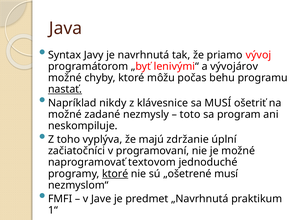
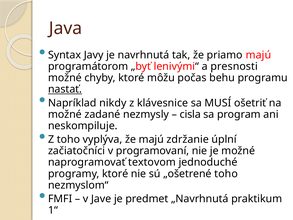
priamo vývoj: vývoj -> majú
vývojárov: vývojárov -> presnosti
toto: toto -> cisla
ktoré at (115, 174) underline: present -> none
„ošetrené musí: musí -> toho
